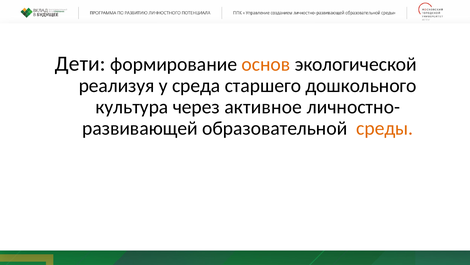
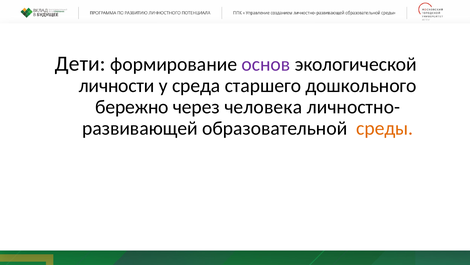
основ colour: orange -> purple
реализуя: реализуя -> личности
культура: культура -> бережно
активное: активное -> человека
